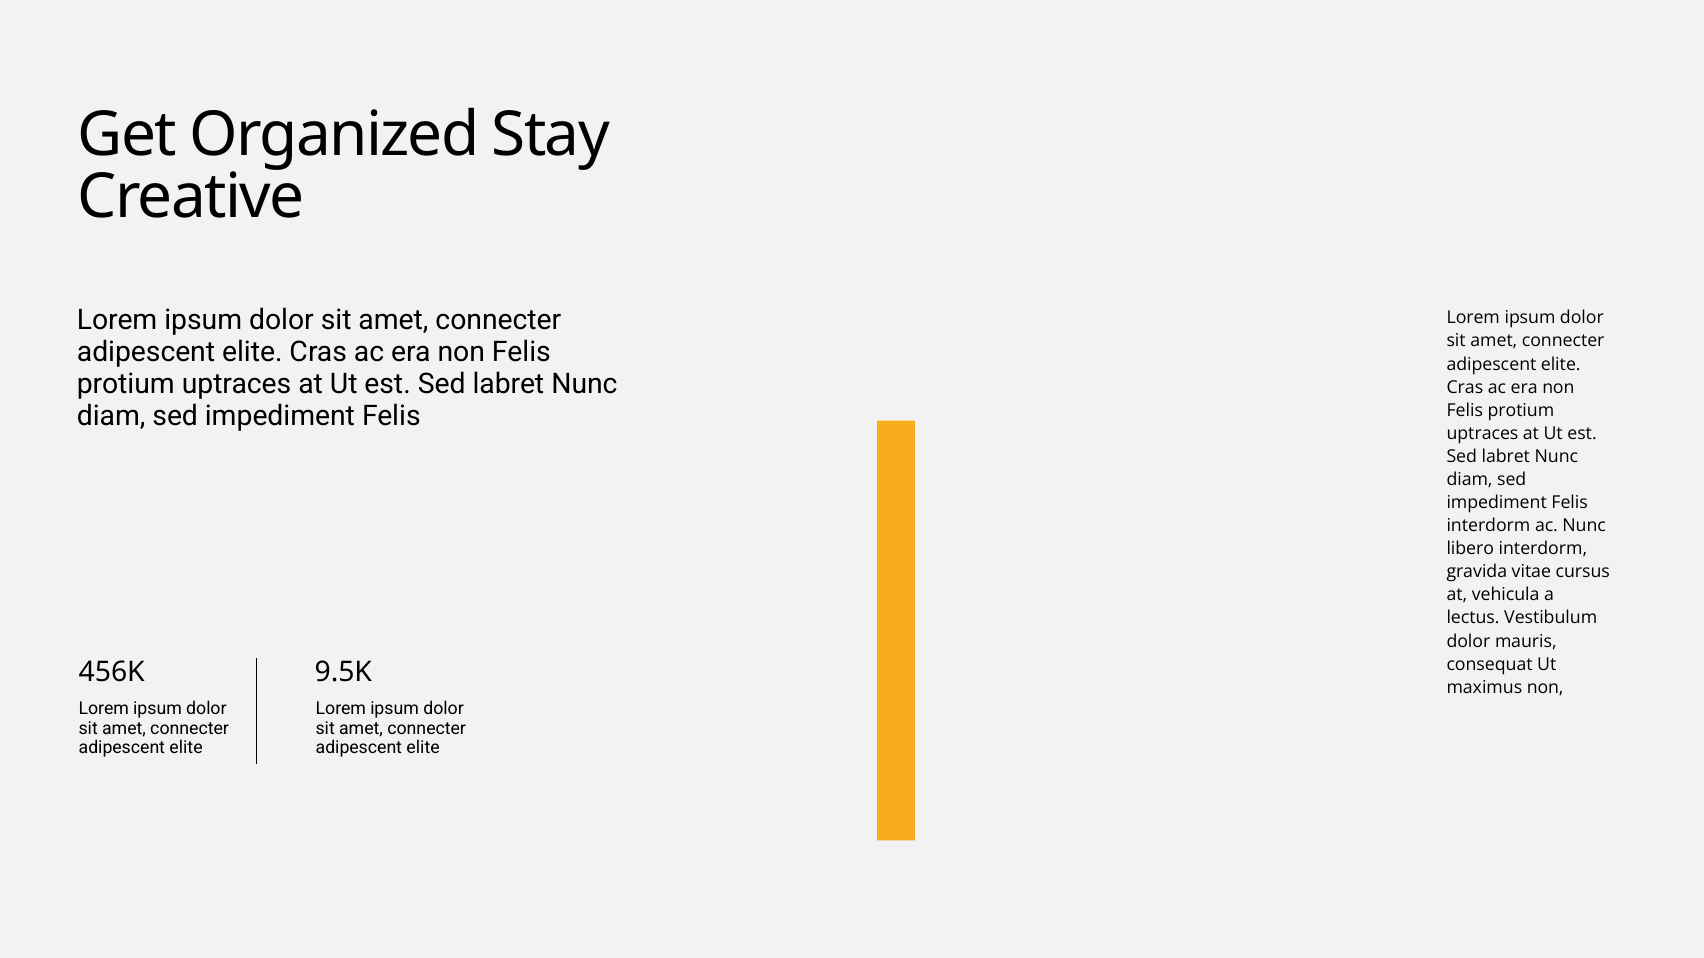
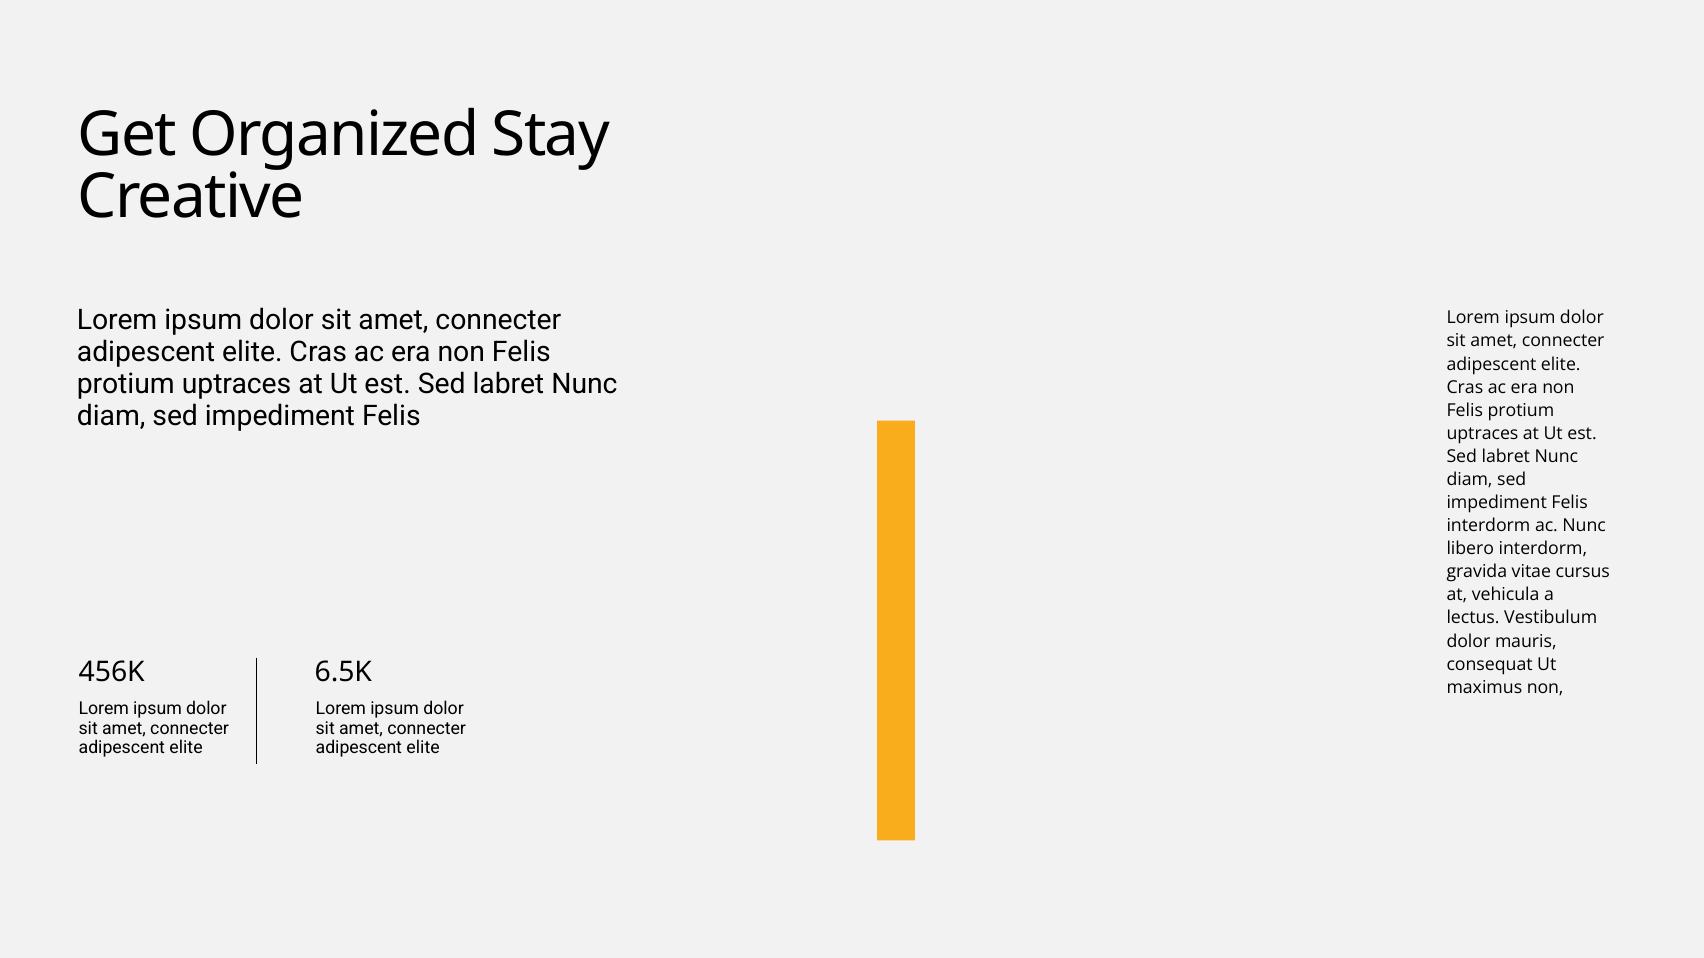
9.5K: 9.5K -> 6.5K
